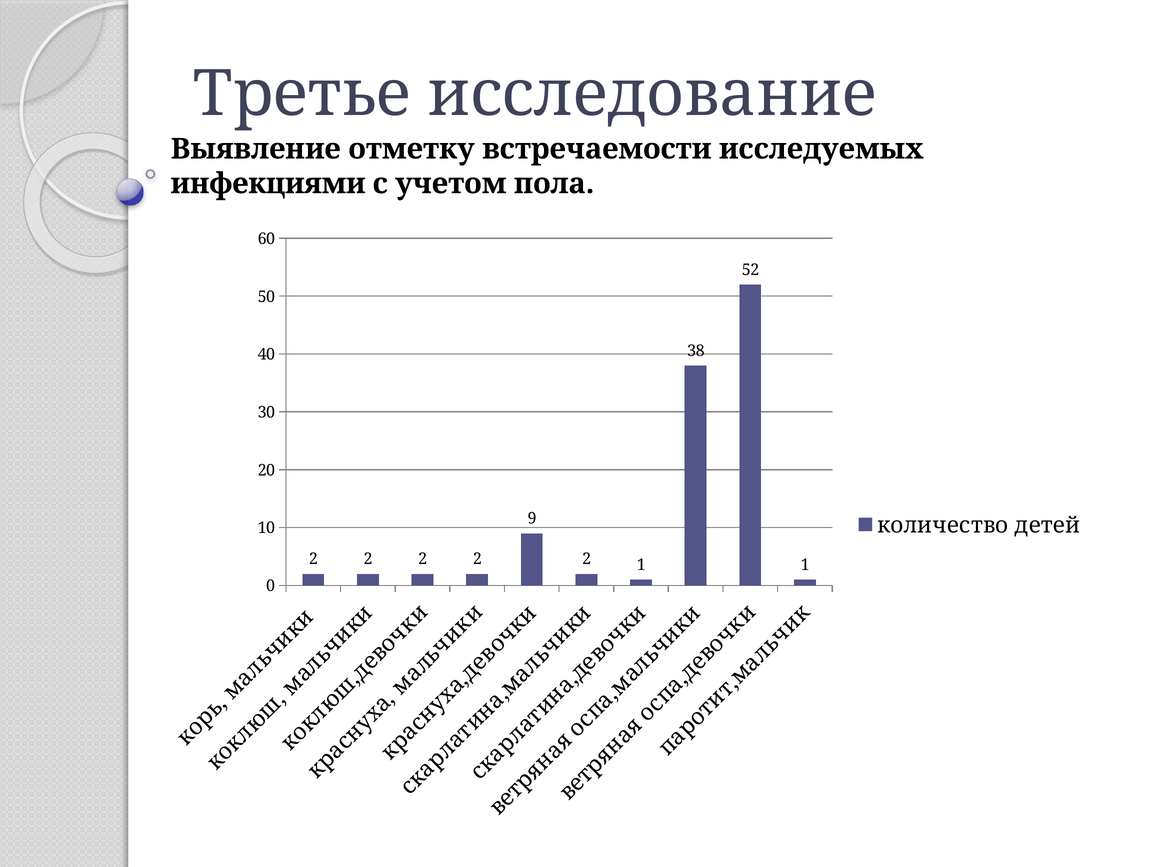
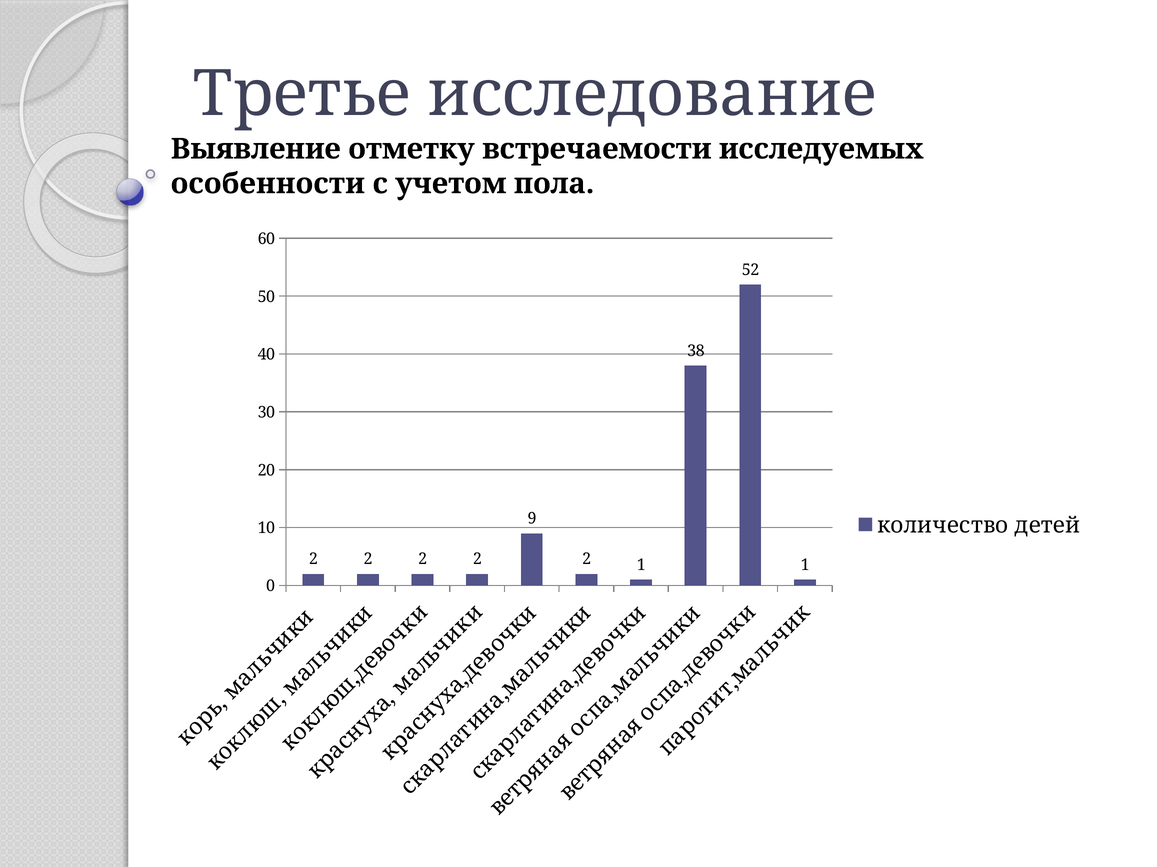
инфекциями: инфекциями -> особенности
